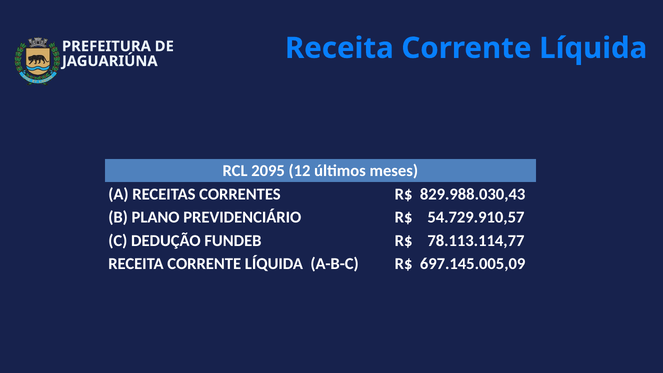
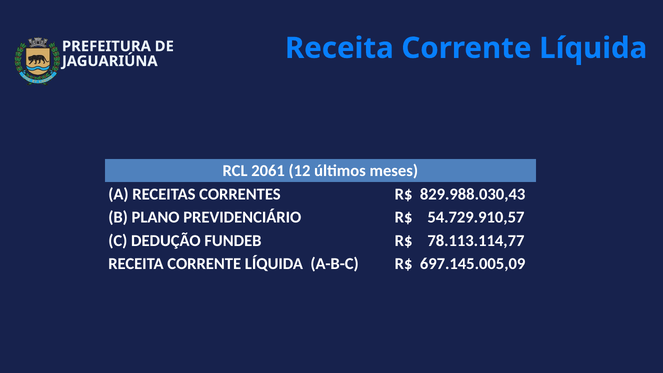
2095: 2095 -> 2061
